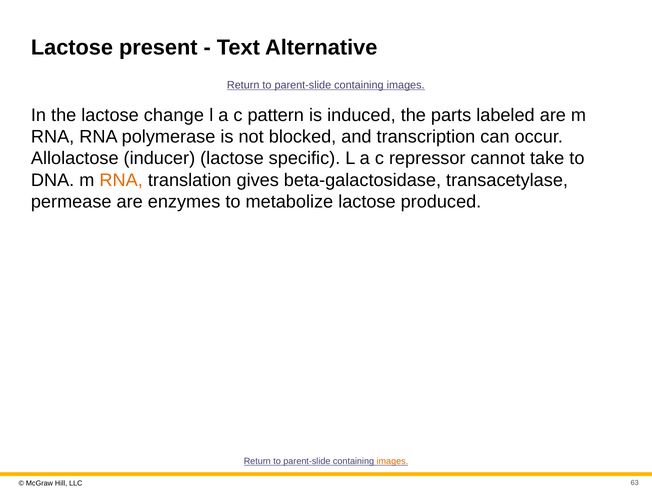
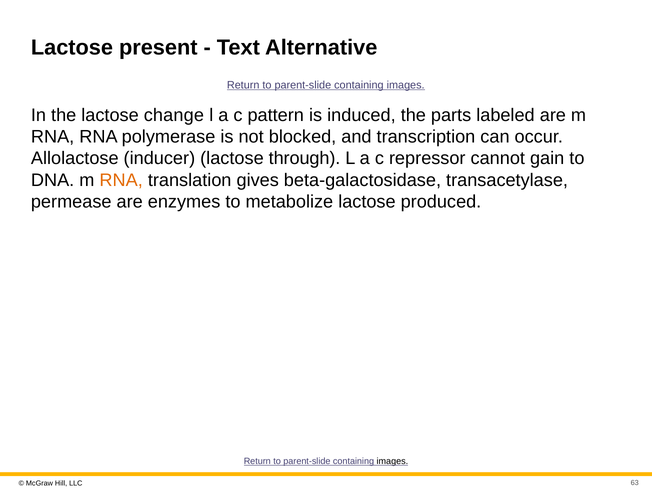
specific: specific -> through
take: take -> gain
images at (392, 461) colour: orange -> black
